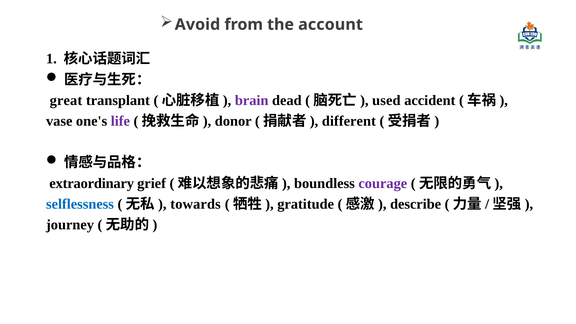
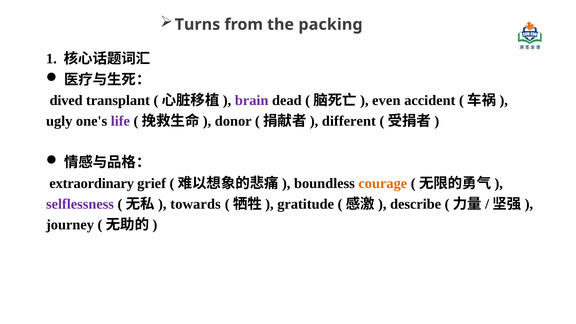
Avoid: Avoid -> Turns
account: account -> packing
great: great -> dived
used: used -> even
vase: vase -> ugly
courage colour: purple -> orange
selflessness colour: blue -> purple
